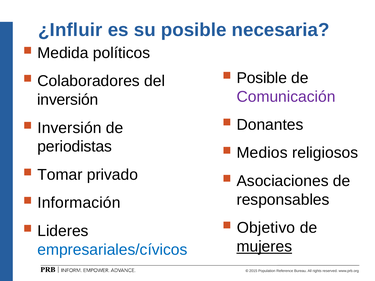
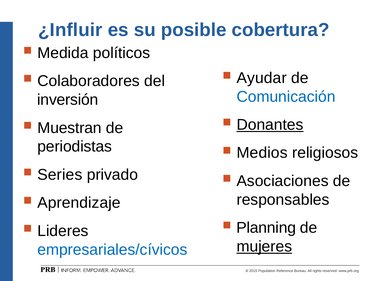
necesaria: necesaria -> cobertura
Posible at (262, 78): Posible -> Ayudar
Comunicación colour: purple -> blue
Donantes underline: none -> present
Inversión at (69, 128): Inversión -> Muestran
Tomar: Tomar -> Series
Información: Información -> Aprendizaje
Objetivo: Objetivo -> Planning
